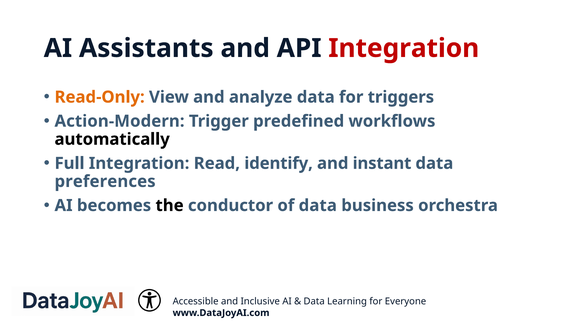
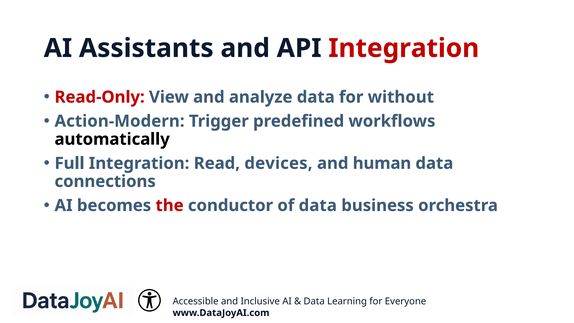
Read-Only colour: orange -> red
triggers: triggers -> without
identify: identify -> devices
instant: instant -> human
preferences: preferences -> connections
the colour: black -> red
